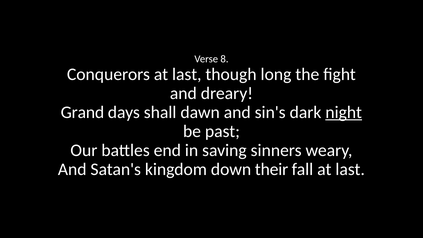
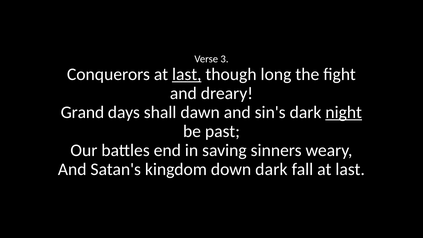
8: 8 -> 3
last at (187, 74) underline: none -> present
down their: their -> dark
